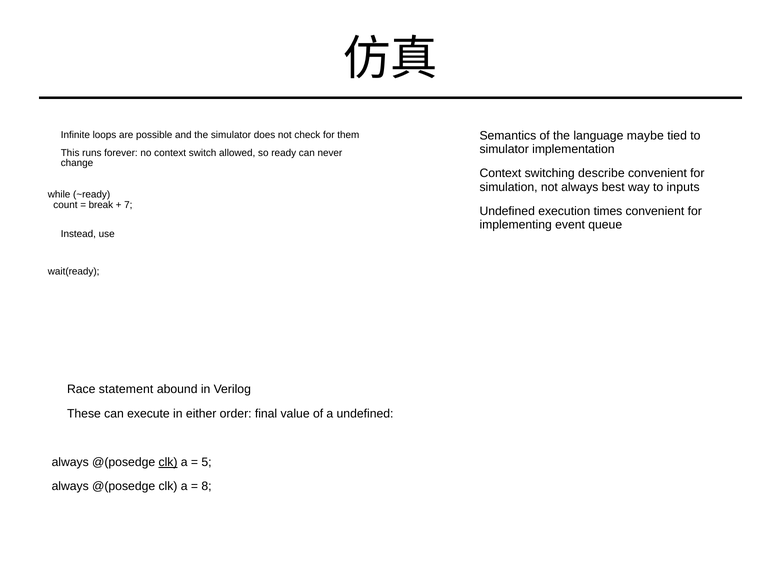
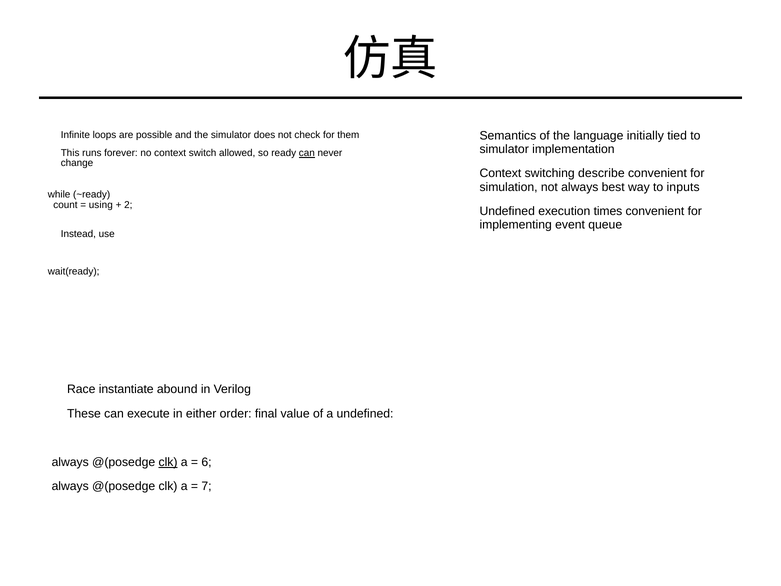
maybe: maybe -> initially
can at (307, 153) underline: none -> present
break: break -> using
7: 7 -> 2
statement: statement -> instantiate
5: 5 -> 6
8: 8 -> 7
